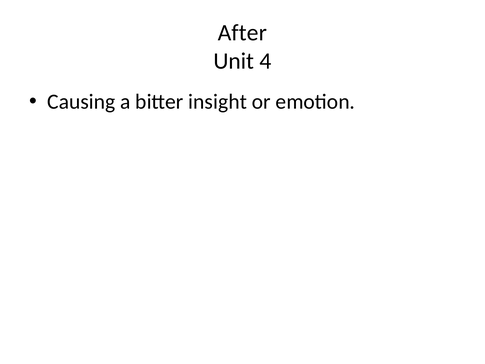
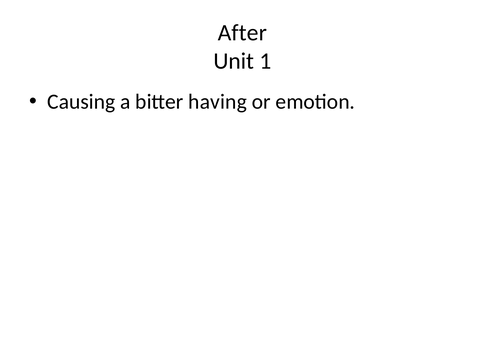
4: 4 -> 1
insight: insight -> having
